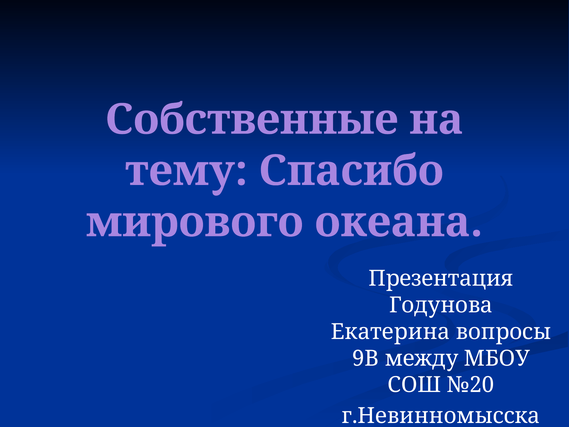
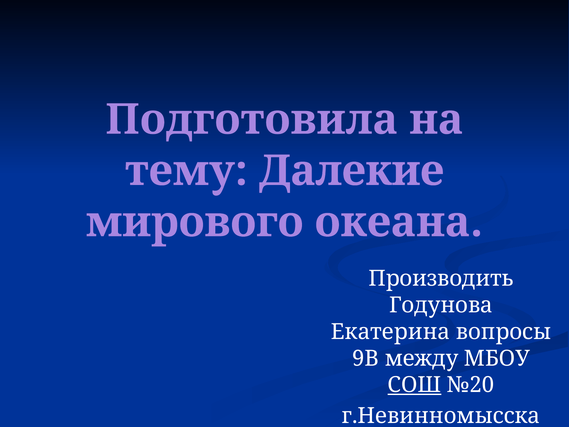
Собственные: Собственные -> Подготовила
Спасибо: Спасибо -> Далекие
Презентация: Презентация -> Производить
СОШ underline: none -> present
